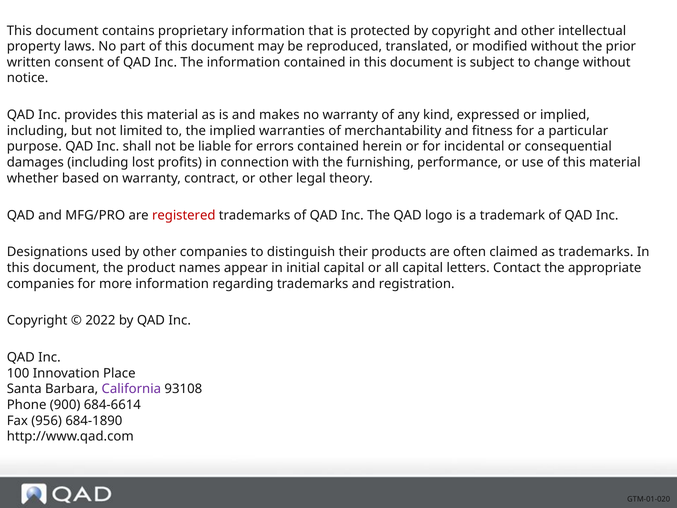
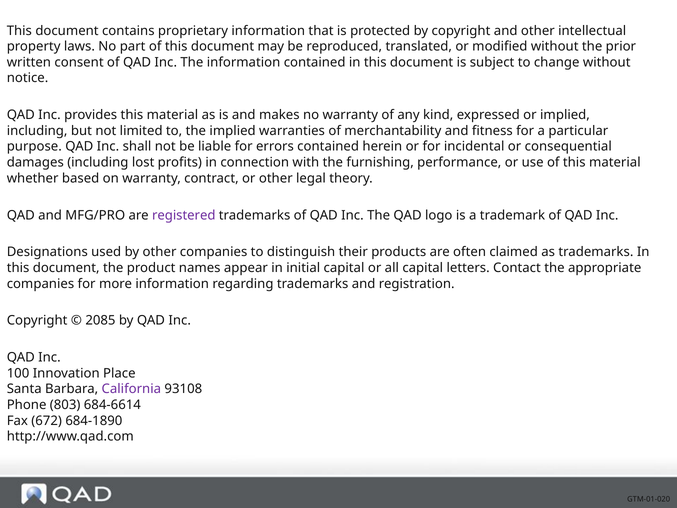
registered colour: red -> purple
2022: 2022 -> 2085
900: 900 -> 803
956: 956 -> 672
